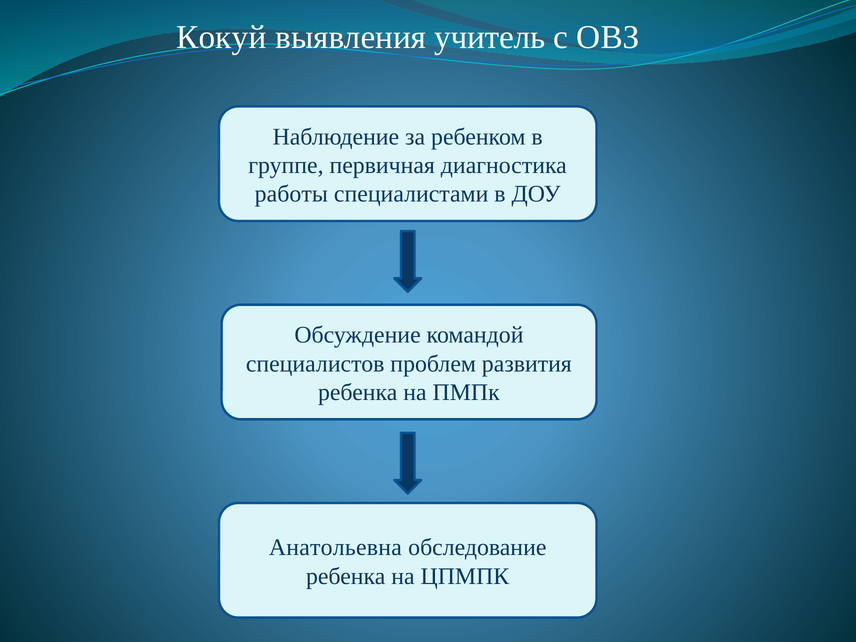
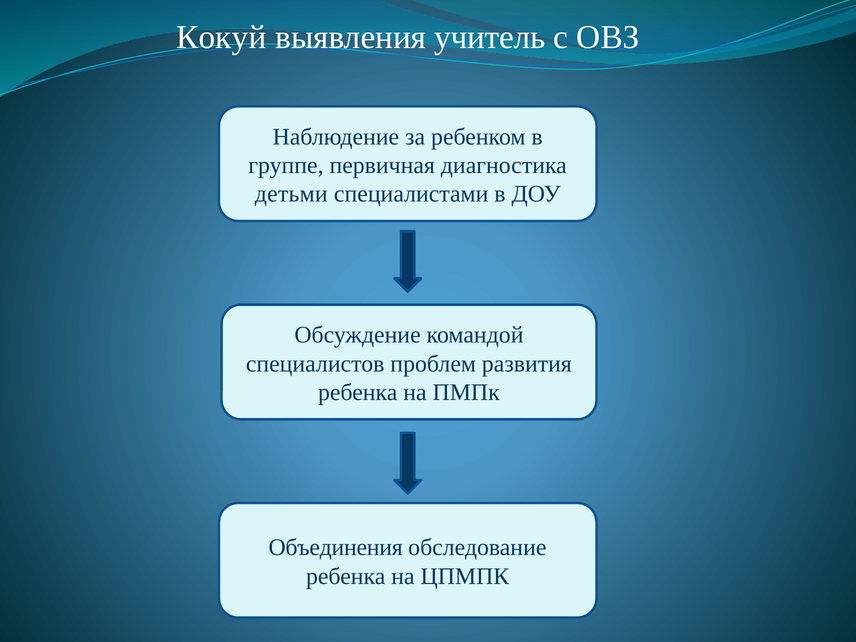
работы: работы -> детьми
Анатольевна: Анатольевна -> Объединения
